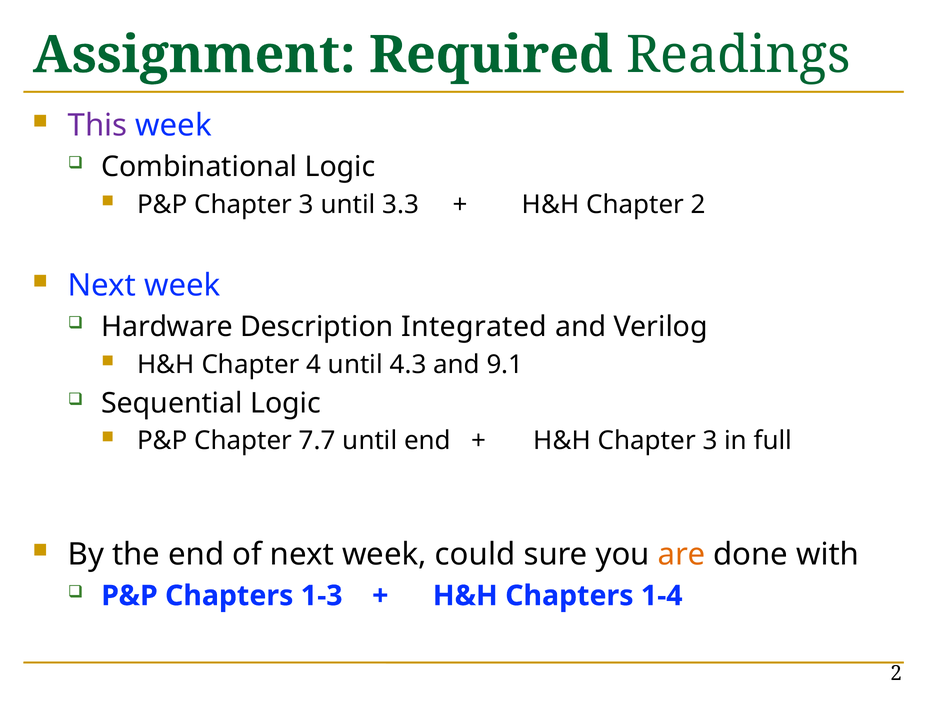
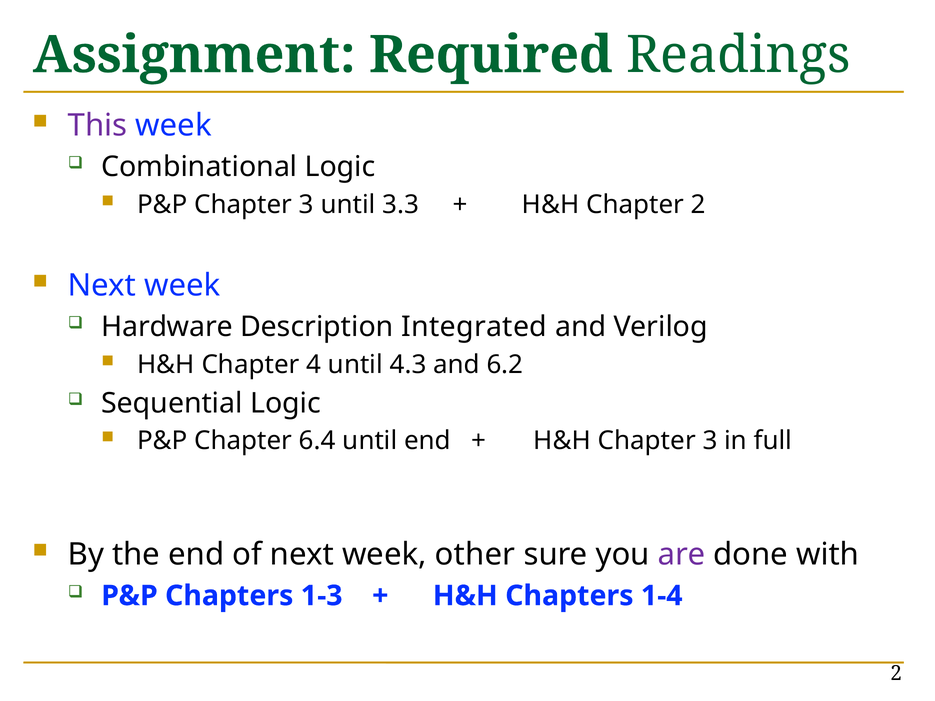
9.1: 9.1 -> 6.2
7.7: 7.7 -> 6.4
could: could -> other
are colour: orange -> purple
